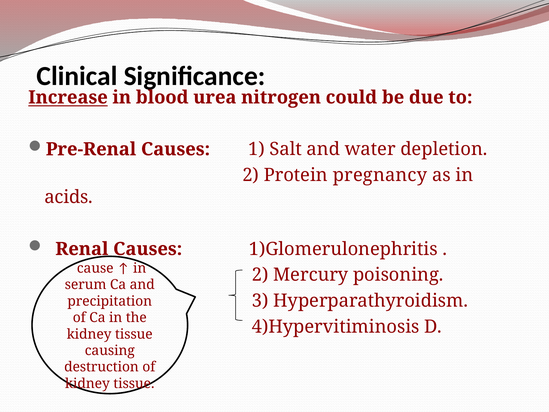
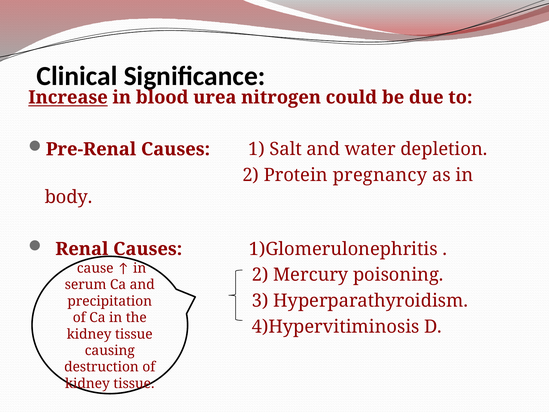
acids: acids -> body
